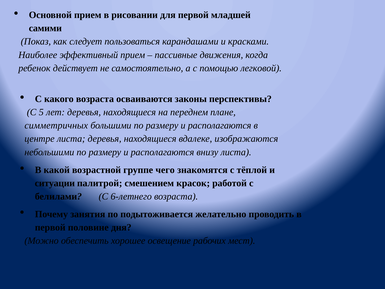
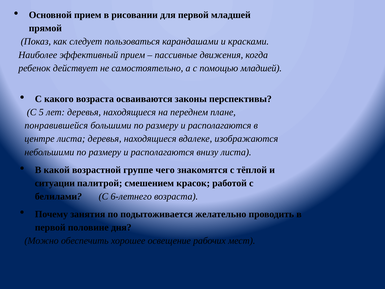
самими: самими -> прямой
помощью легковой: легковой -> младшей
симметричных: симметричных -> понравившейся
